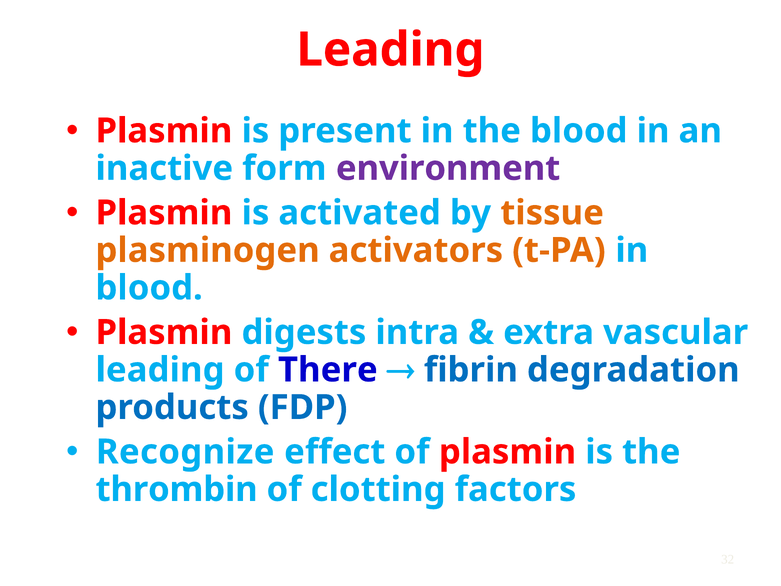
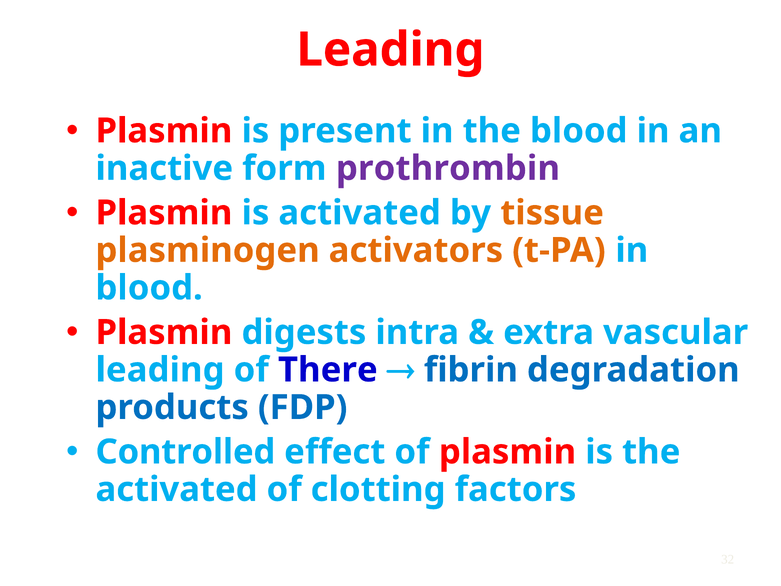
environment: environment -> prothrombin
Recognize: Recognize -> Controlled
thrombin at (177, 489): thrombin -> activated
